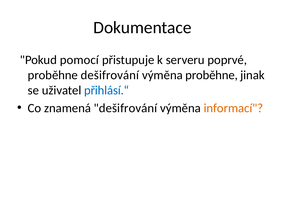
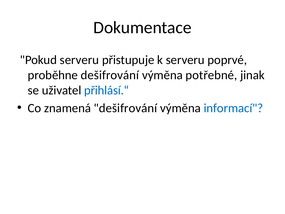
Pokud pomocí: pomocí -> serveru
výměna proběhne: proběhne -> potřebné
informací colour: orange -> blue
